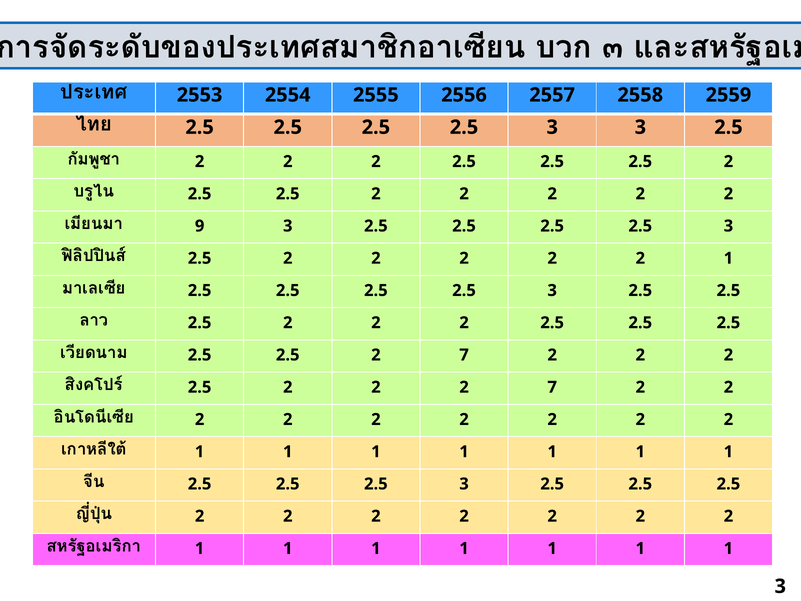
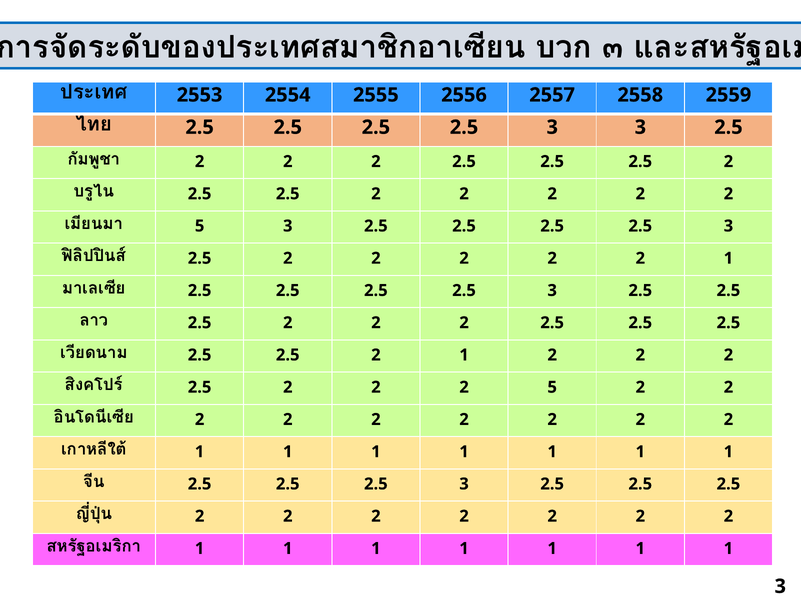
9 at (200, 226): 9 -> 5
2.5 2 7: 7 -> 1
2 2 7: 7 -> 5
